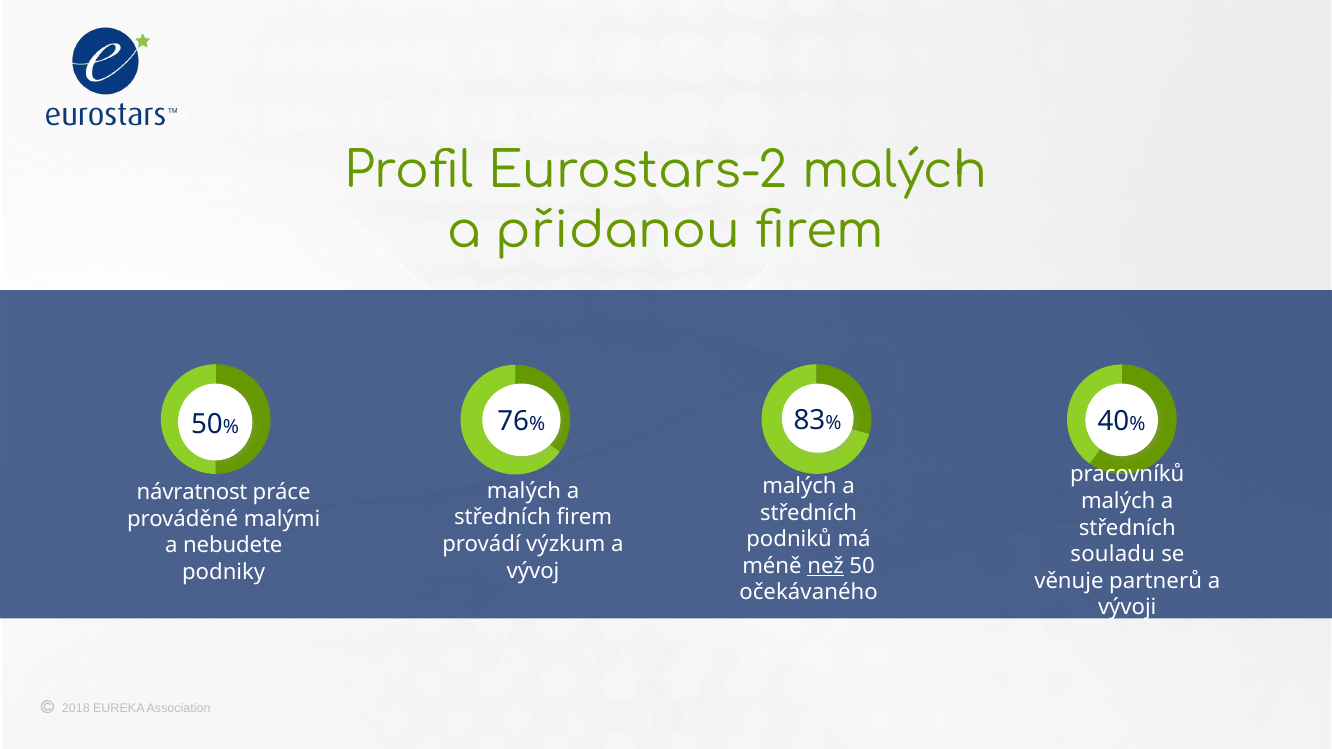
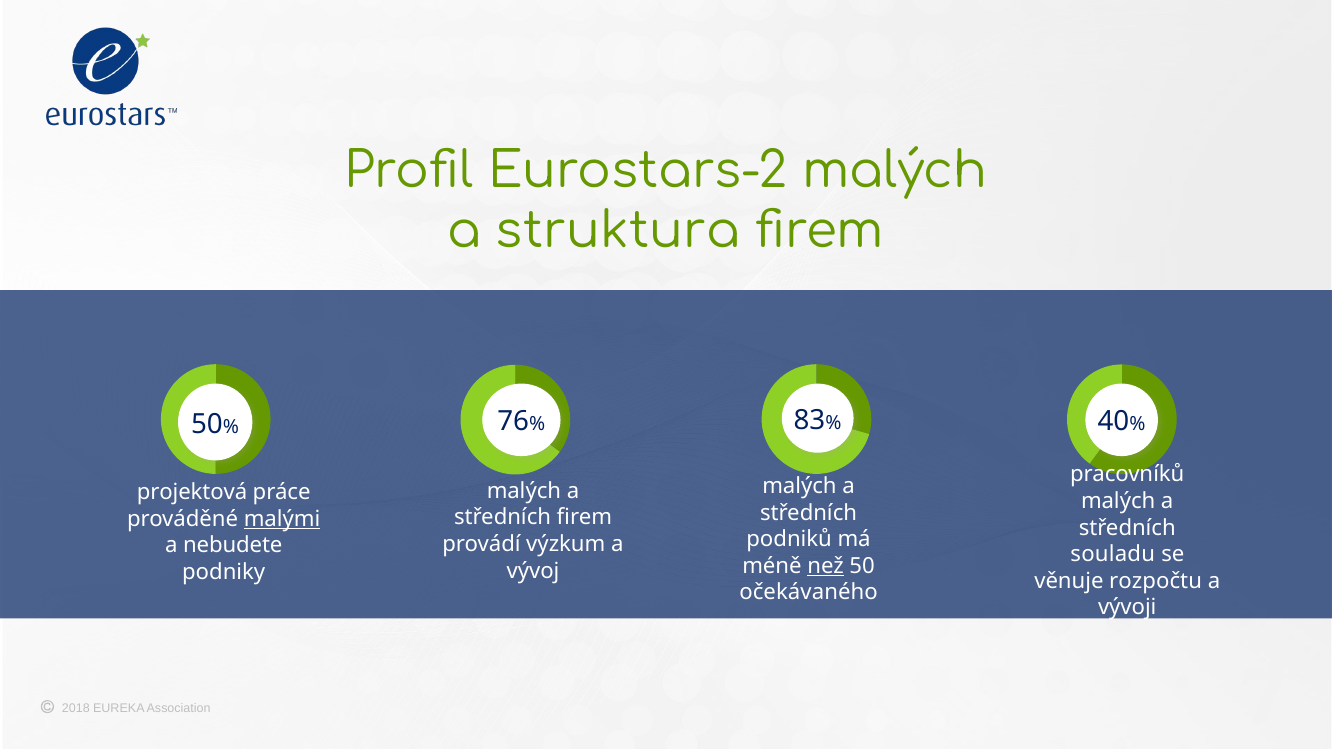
přidanou: přidanou -> struktura
návratnost: návratnost -> projektová
malými underline: none -> present
partnerů: partnerů -> rozpočtu
